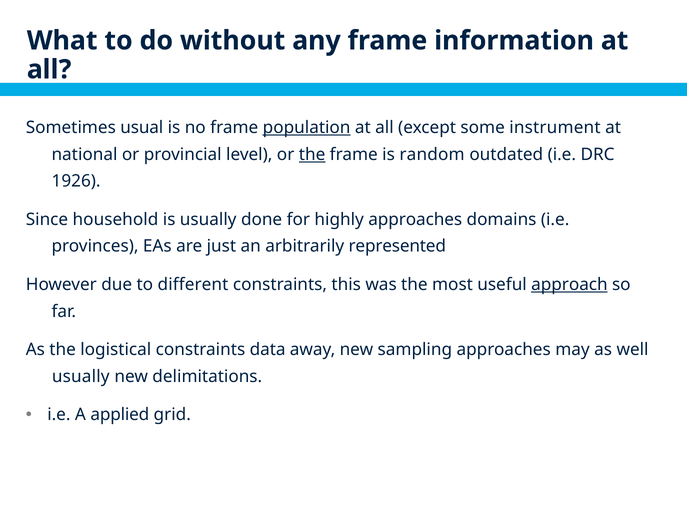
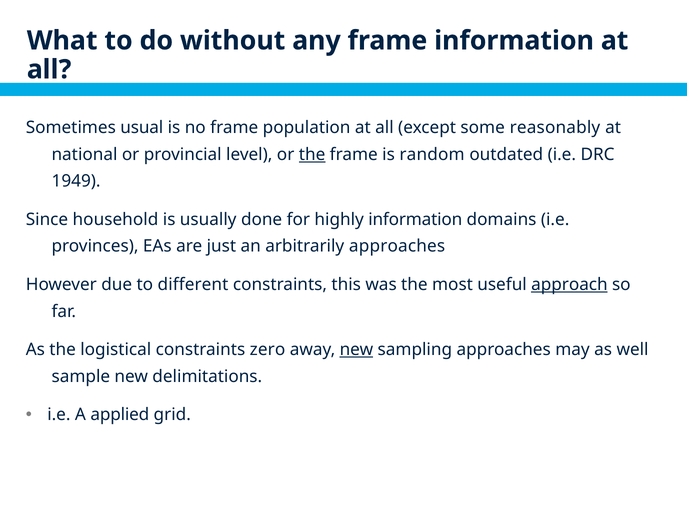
population underline: present -> none
instrument: instrument -> reasonably
1926: 1926 -> 1949
highly approaches: approaches -> information
arbitrarily represented: represented -> approaches
data: data -> zero
new at (356, 349) underline: none -> present
usually at (81, 376): usually -> sample
